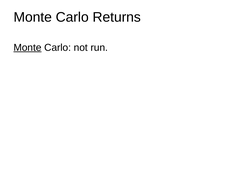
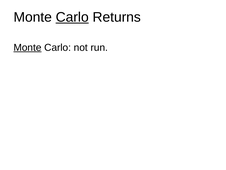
Carlo at (72, 17) underline: none -> present
